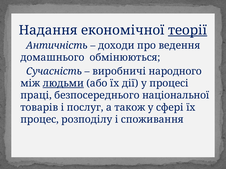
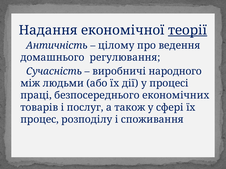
доходи: доходи -> цілому
обмінюються: обмінюються -> регулювання
людьми underline: present -> none
національної: національної -> економічних
